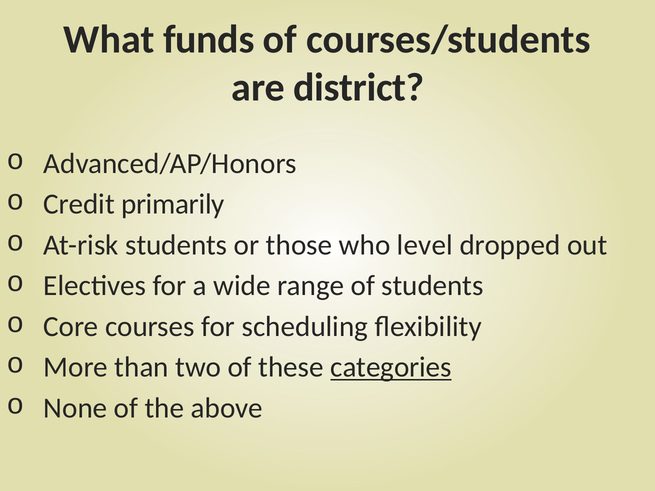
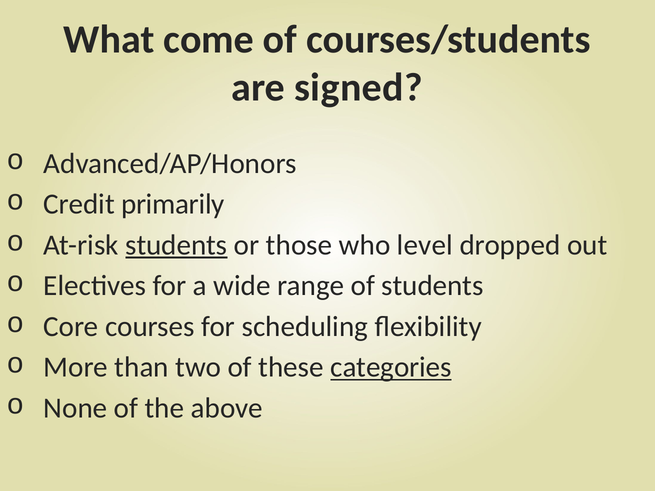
funds: funds -> come
district: district -> signed
students at (176, 245) underline: none -> present
